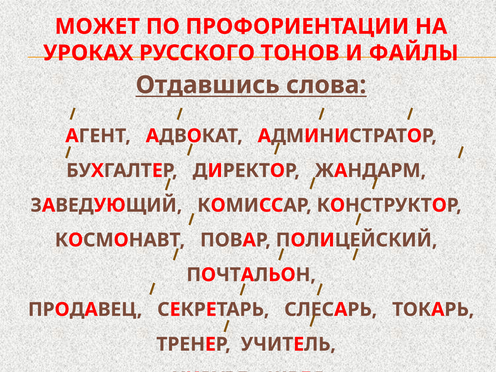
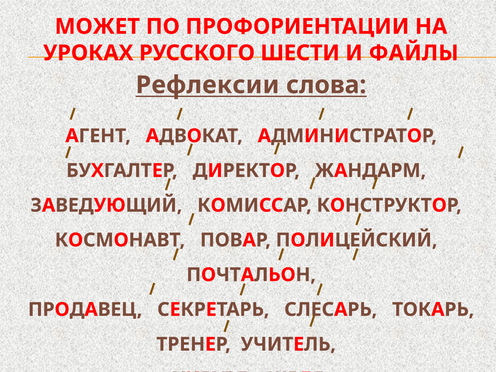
ТОНОВ: ТОНОВ -> ШЕСТИ
Отдавшись: Отдавшись -> Рефлексии
